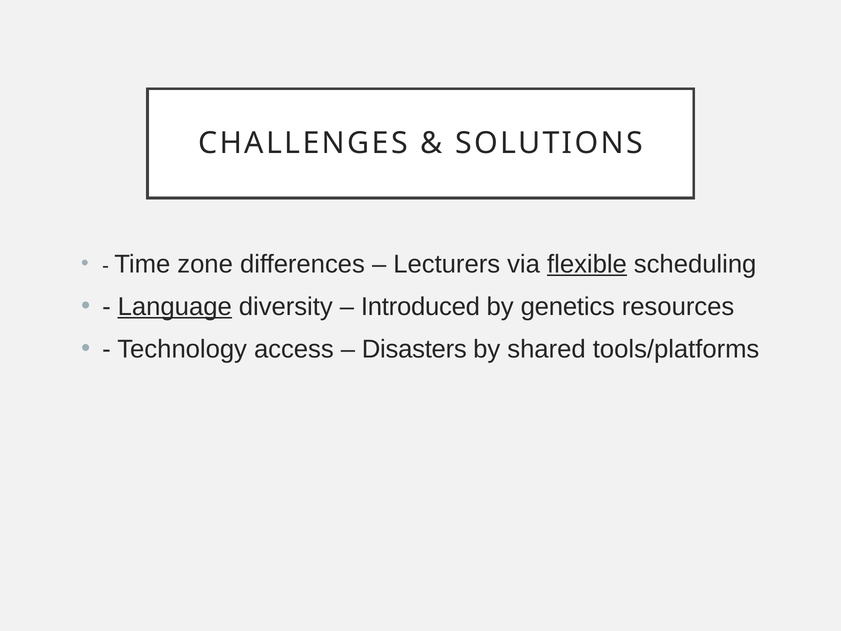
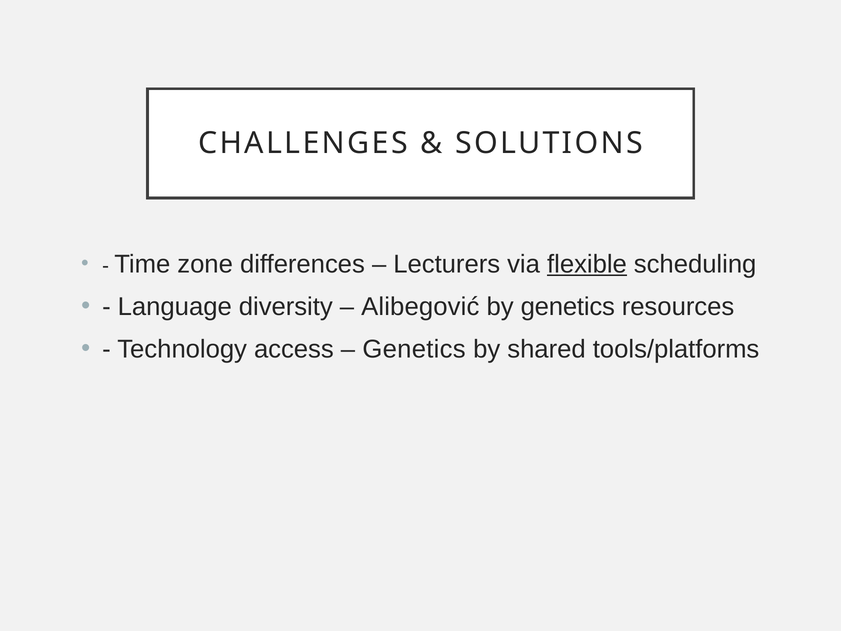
Language underline: present -> none
Introduced: Introduced -> Alibegović
Disasters at (414, 349): Disasters -> Genetics
